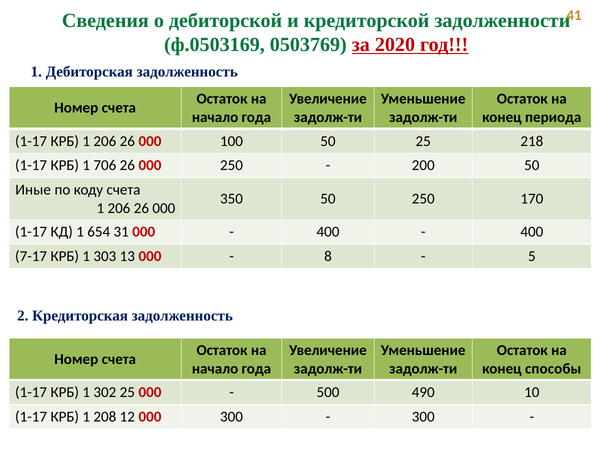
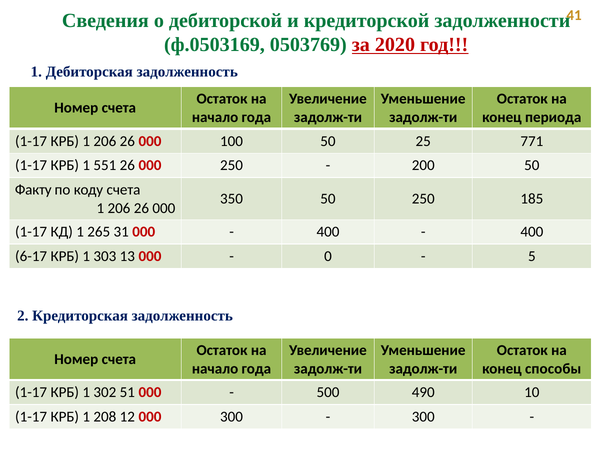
218: 218 -> 771
706: 706 -> 551
Иные: Иные -> Факту
170: 170 -> 185
654: 654 -> 265
7-17: 7-17 -> 6-17
8: 8 -> 0
302 25: 25 -> 51
